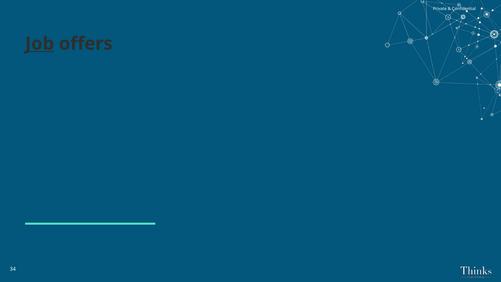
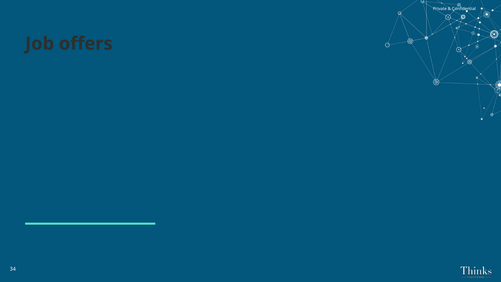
Job underline: present -> none
